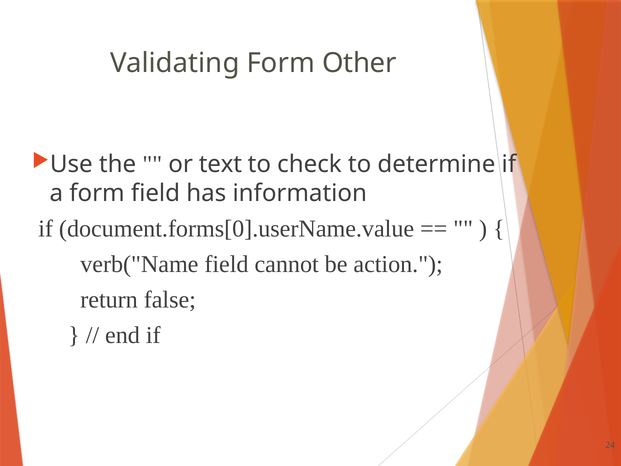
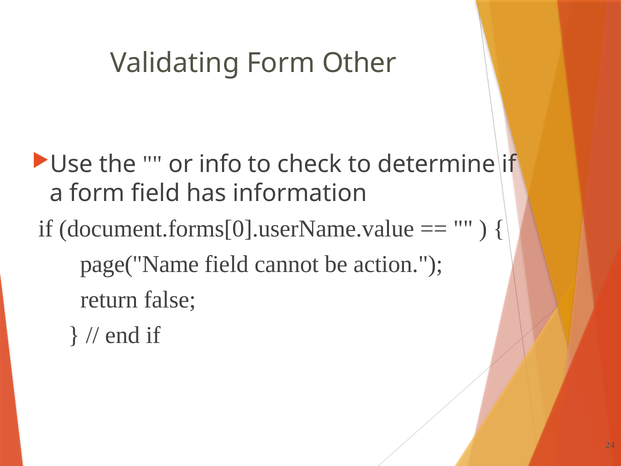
text: text -> info
verb("Name: verb("Name -> page("Name
